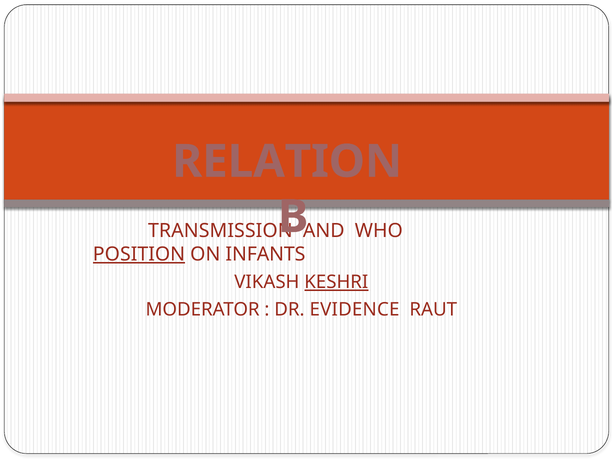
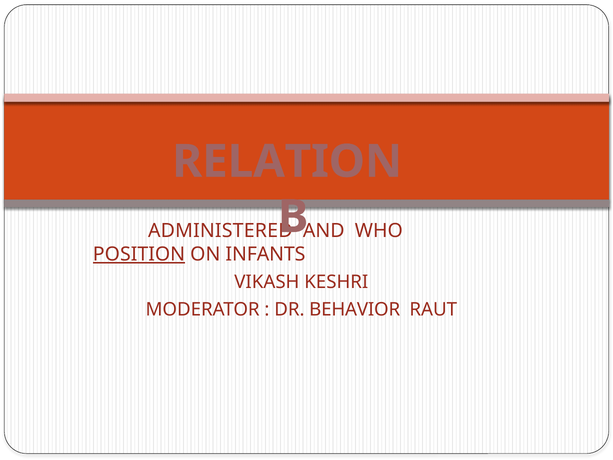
TRANSMISSION: TRANSMISSION -> ADMINISTERED
KESHRI underline: present -> none
EVIDENCE: EVIDENCE -> BEHAVIOR
